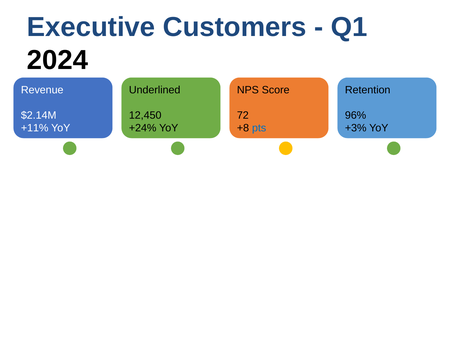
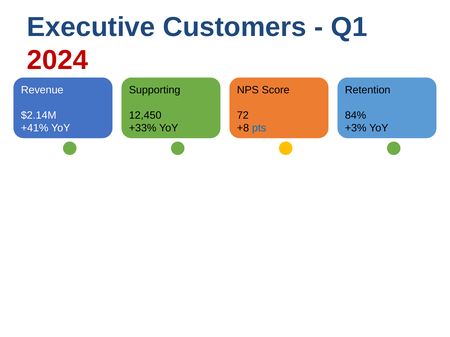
2024 colour: black -> red
Underlined: Underlined -> Supporting
96%: 96% -> 84%
+11%: +11% -> +41%
+24%: +24% -> +33%
